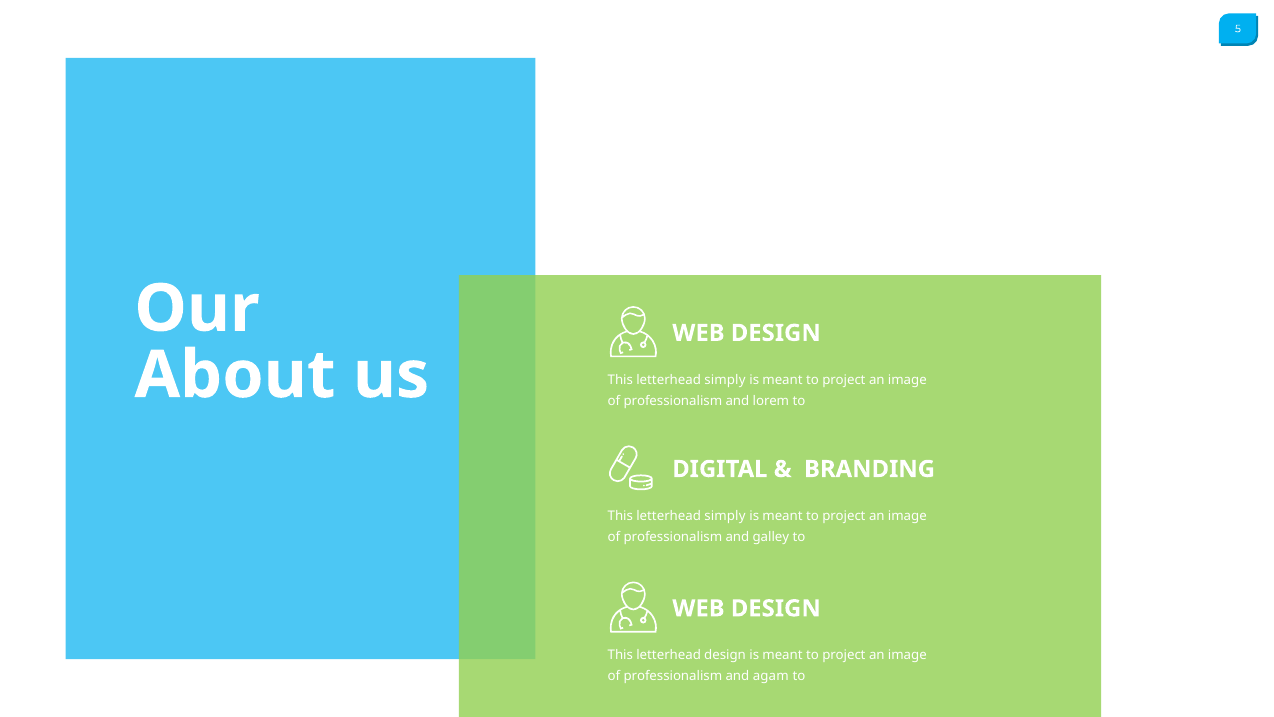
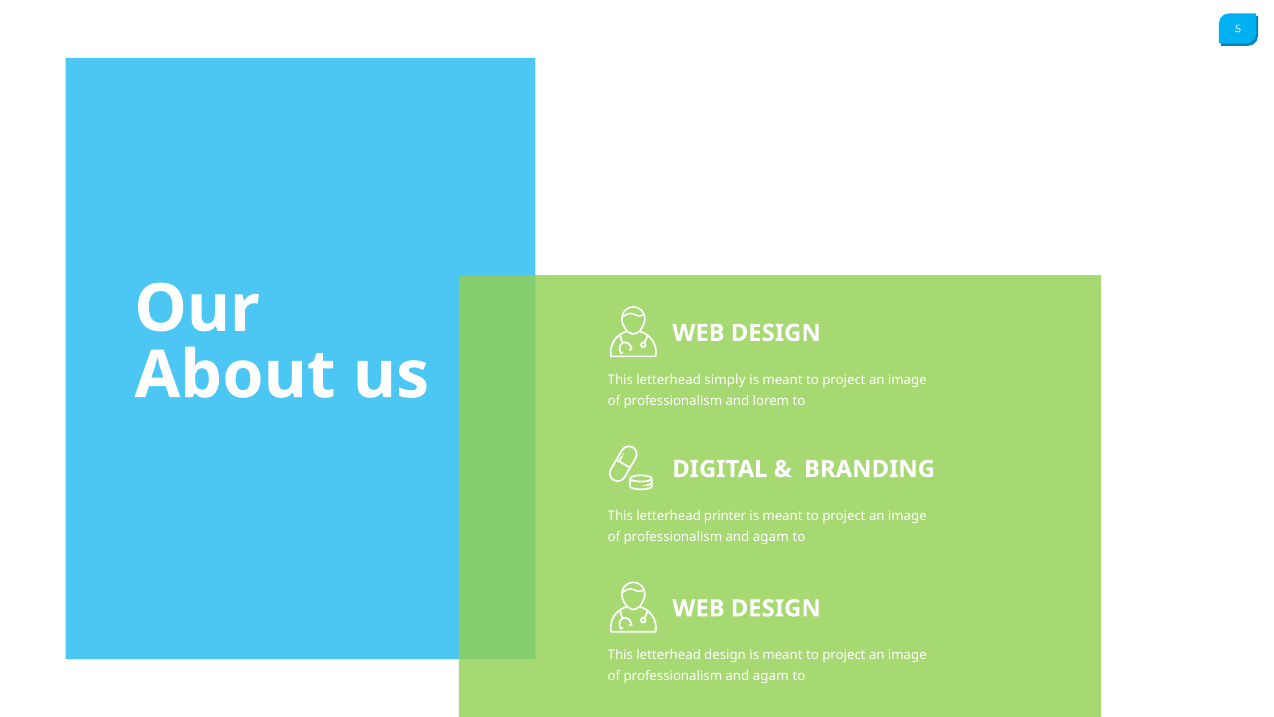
simply at (725, 516): simply -> printer
galley at (771, 537): galley -> agam
